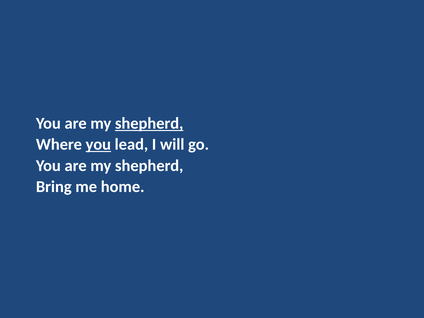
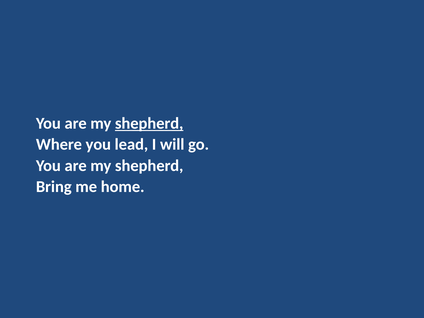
you at (98, 144) underline: present -> none
